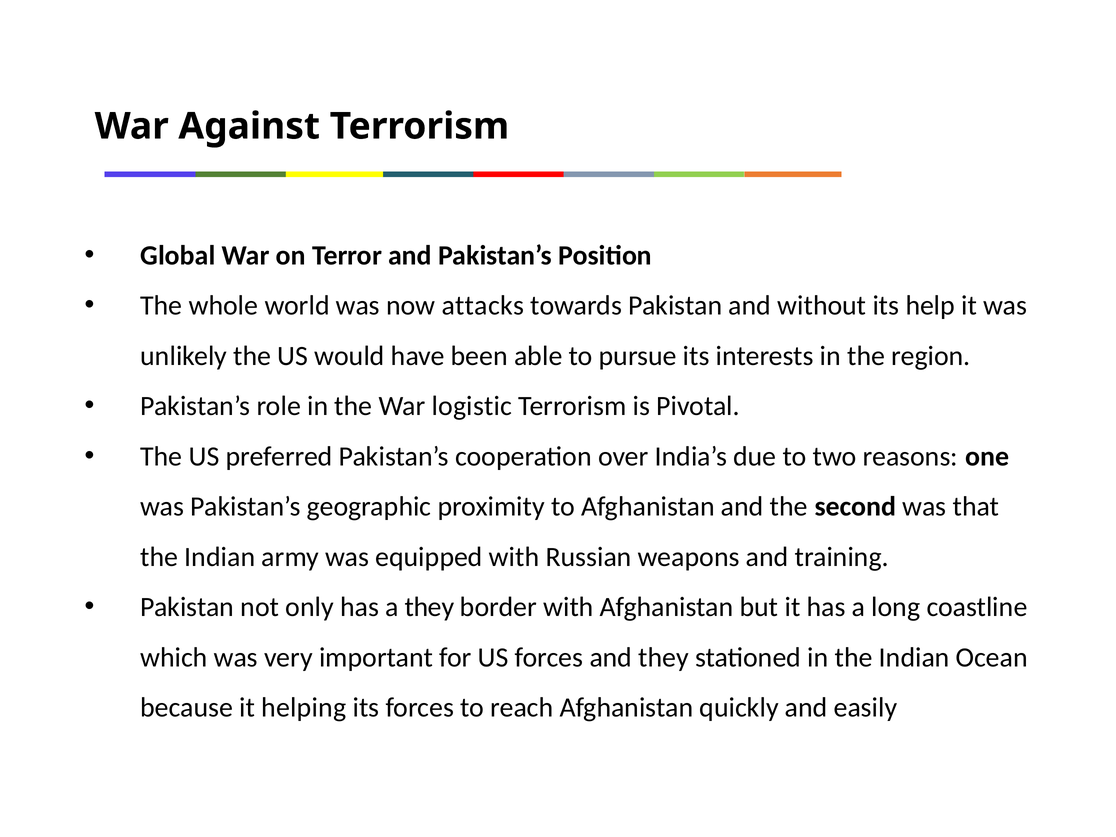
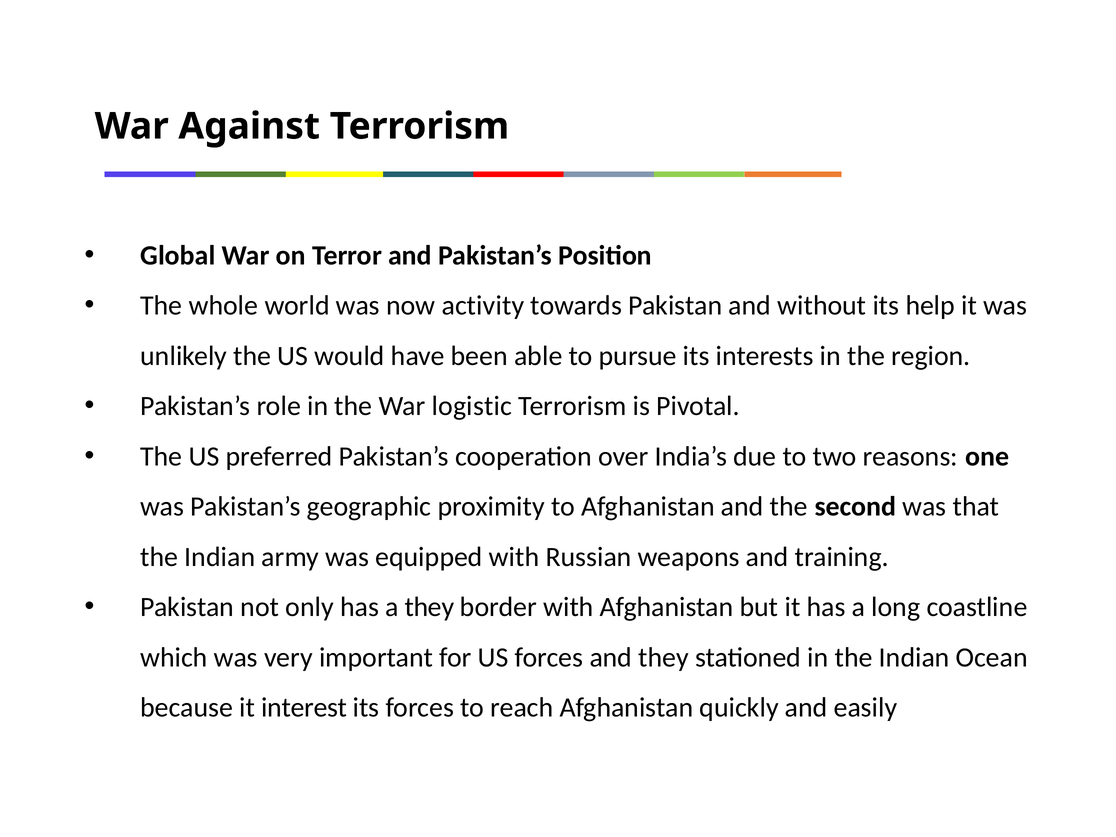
attacks: attacks -> activity
helping: helping -> interest
